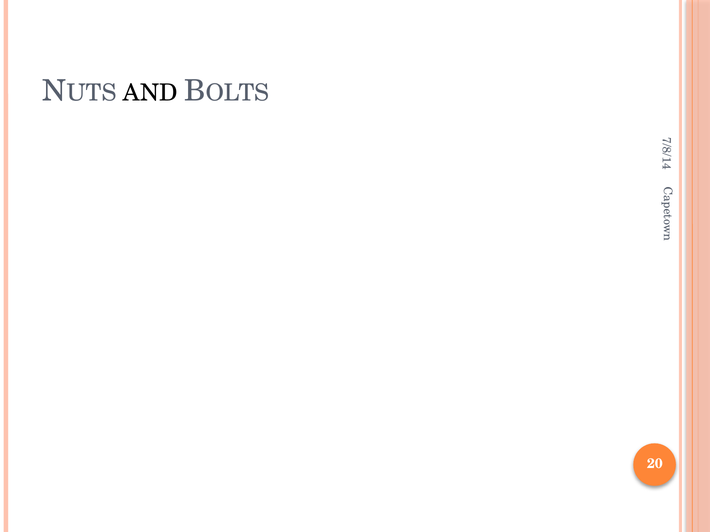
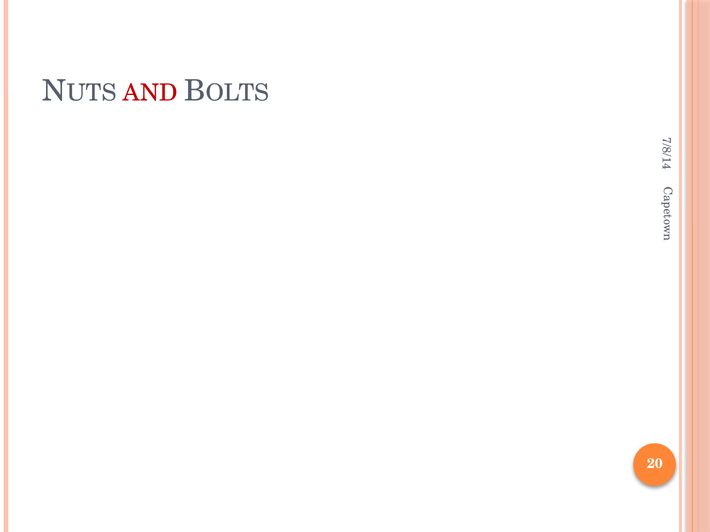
AND colour: black -> red
